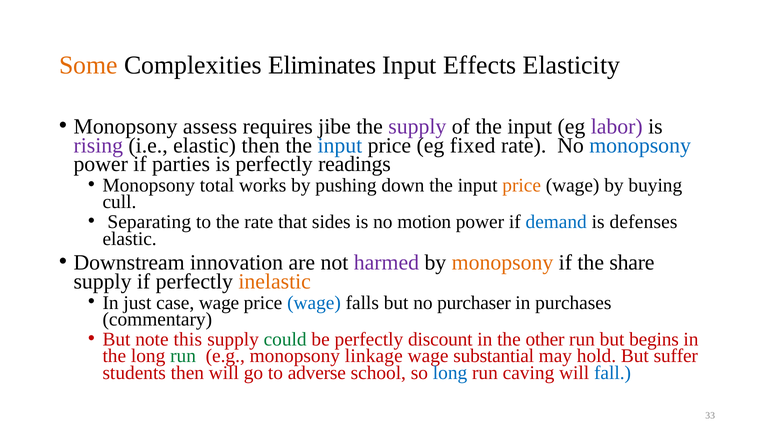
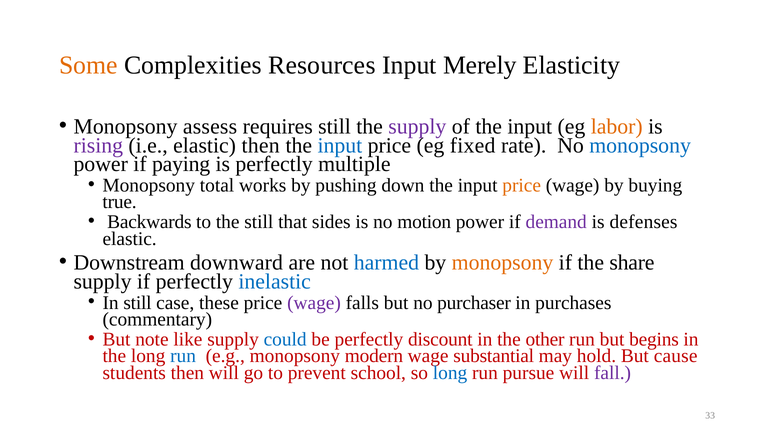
Eliminates: Eliminates -> Resources
Effects: Effects -> Merely
requires jibe: jibe -> still
labor colour: purple -> orange
parties: parties -> paying
readings: readings -> multiple
cull: cull -> true
Separating: Separating -> Backwards
the rate: rate -> still
demand colour: blue -> purple
innovation: innovation -> downward
harmed colour: purple -> blue
inelastic colour: orange -> blue
In just: just -> still
case wage: wage -> these
wage at (314, 303) colour: blue -> purple
this: this -> like
could colour: green -> blue
run at (183, 356) colour: green -> blue
linkage: linkage -> modern
suffer: suffer -> cause
adverse: adverse -> prevent
caving: caving -> pursue
fall colour: blue -> purple
